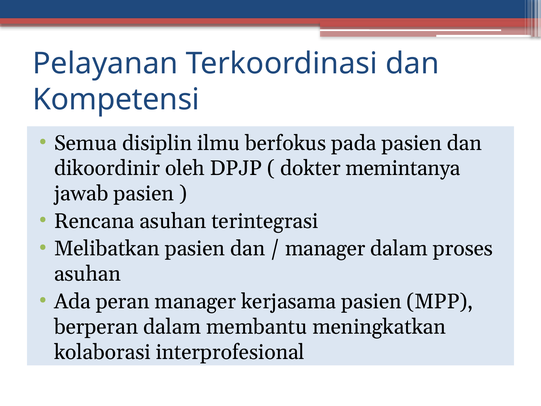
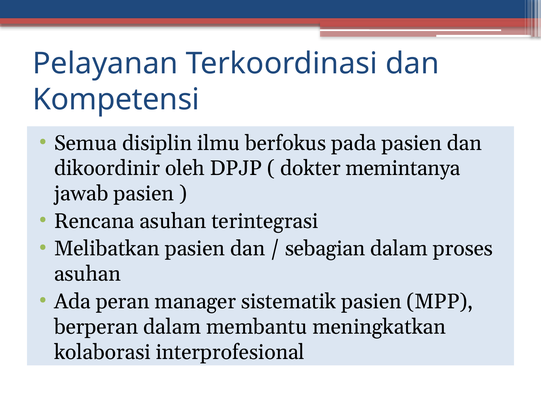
manager at (325, 249): manager -> sebagian
kerjasama: kerjasama -> sistematik
